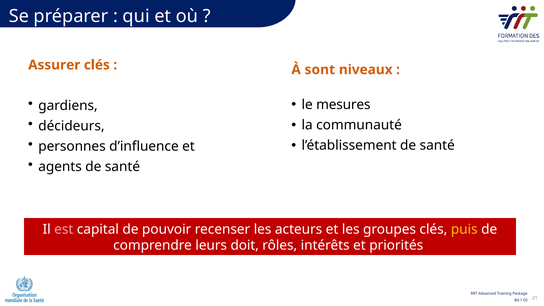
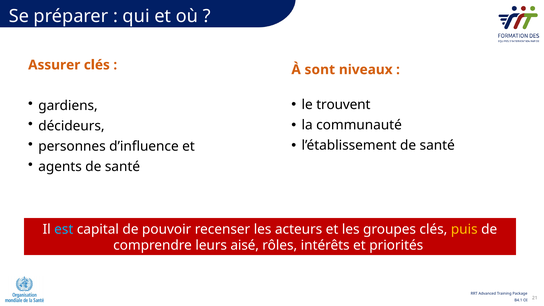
mesures: mesures -> trouvent
est colour: pink -> light blue
doit: doit -> aisé
